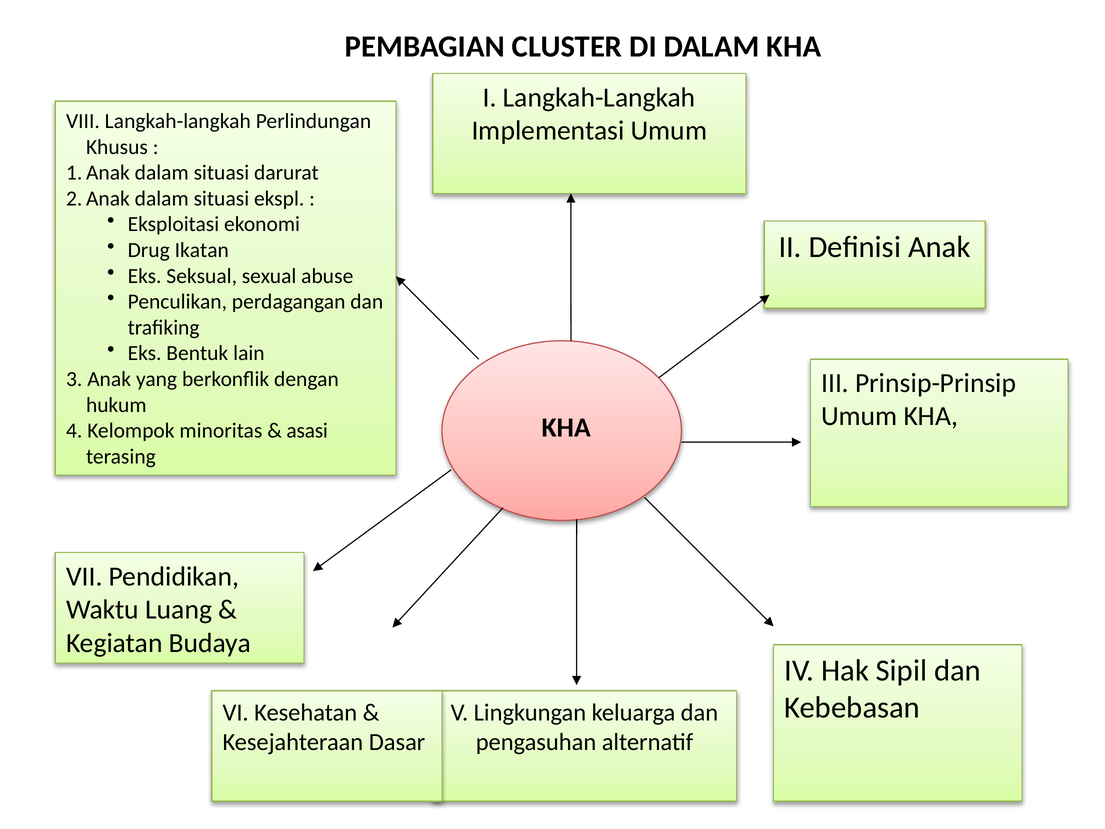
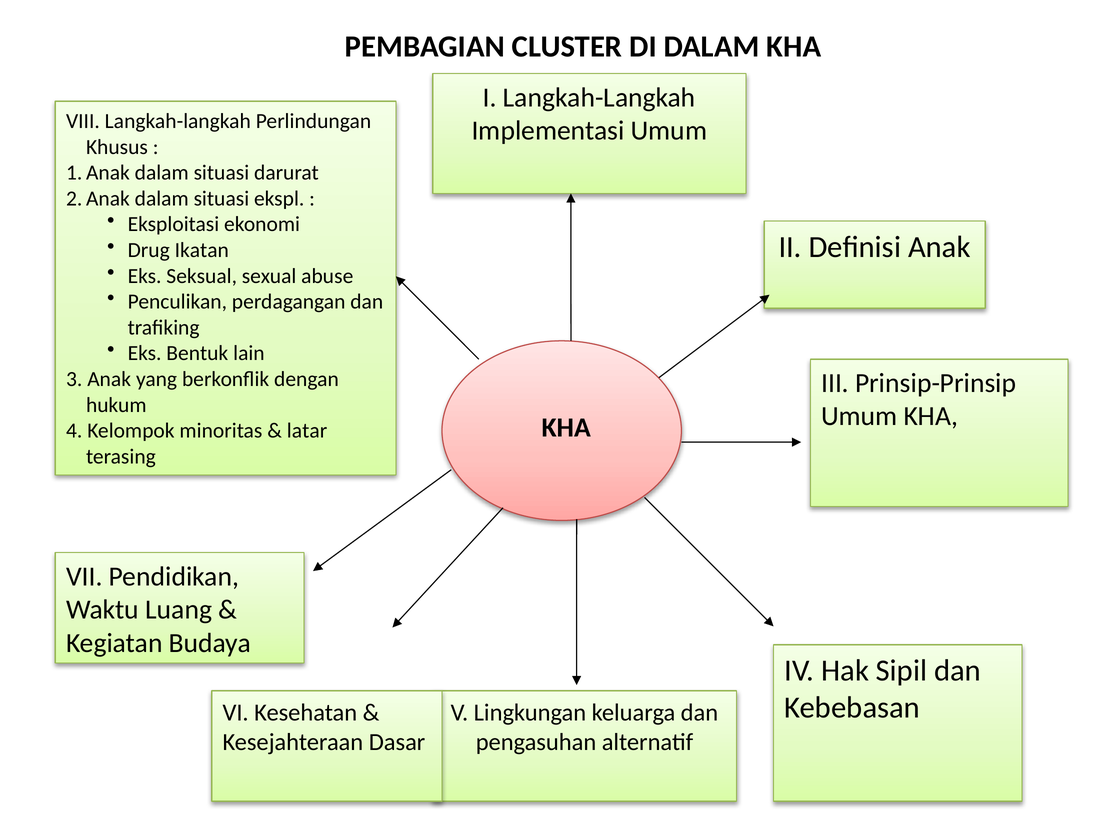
asasi: asasi -> latar
